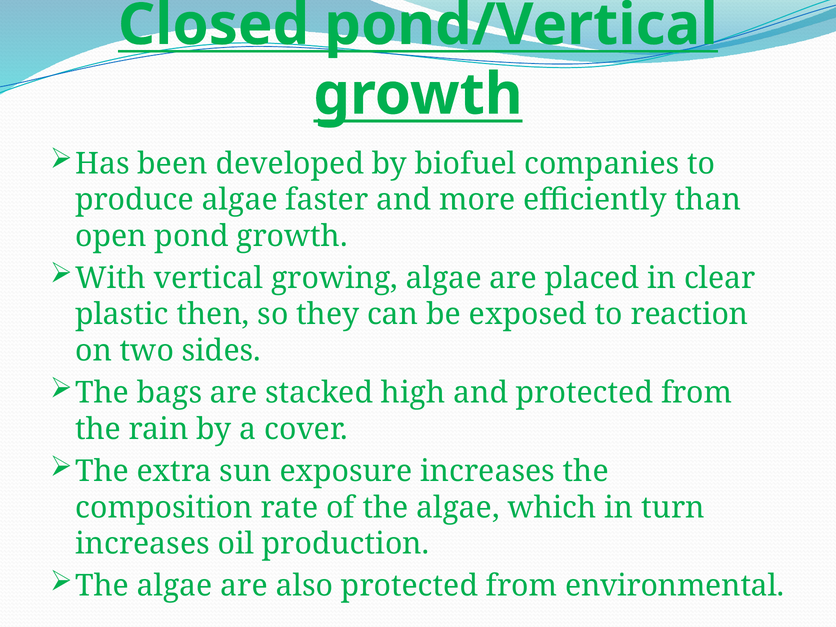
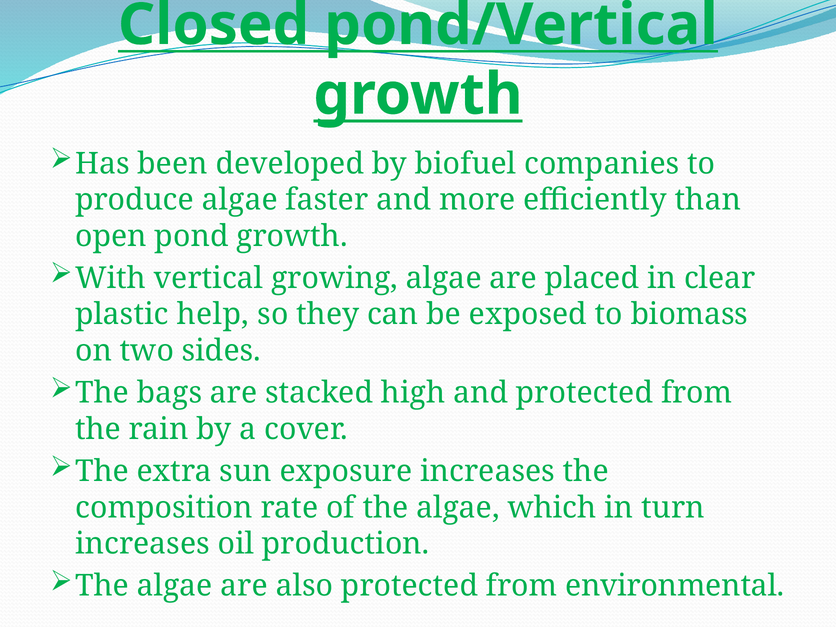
then: then -> help
reaction: reaction -> biomass
